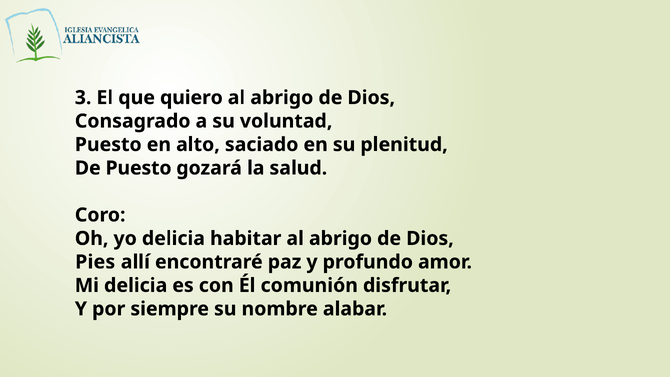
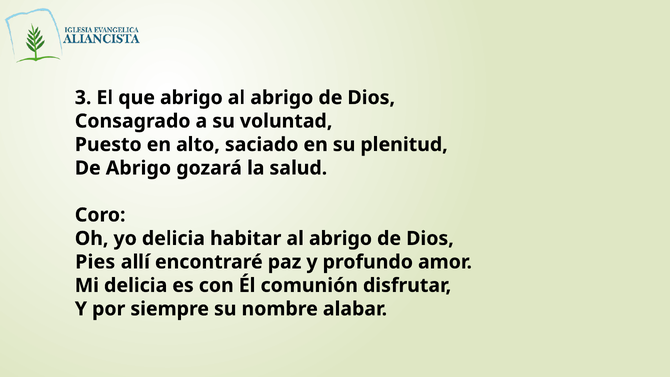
que quiero: quiero -> abrigo
De Puesto: Puesto -> Abrigo
